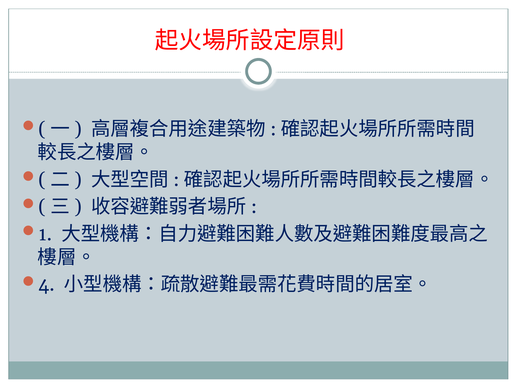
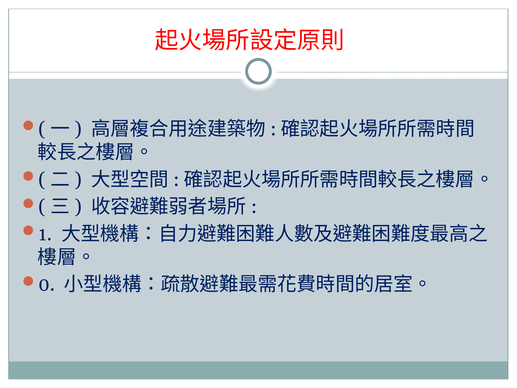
4: 4 -> 0
